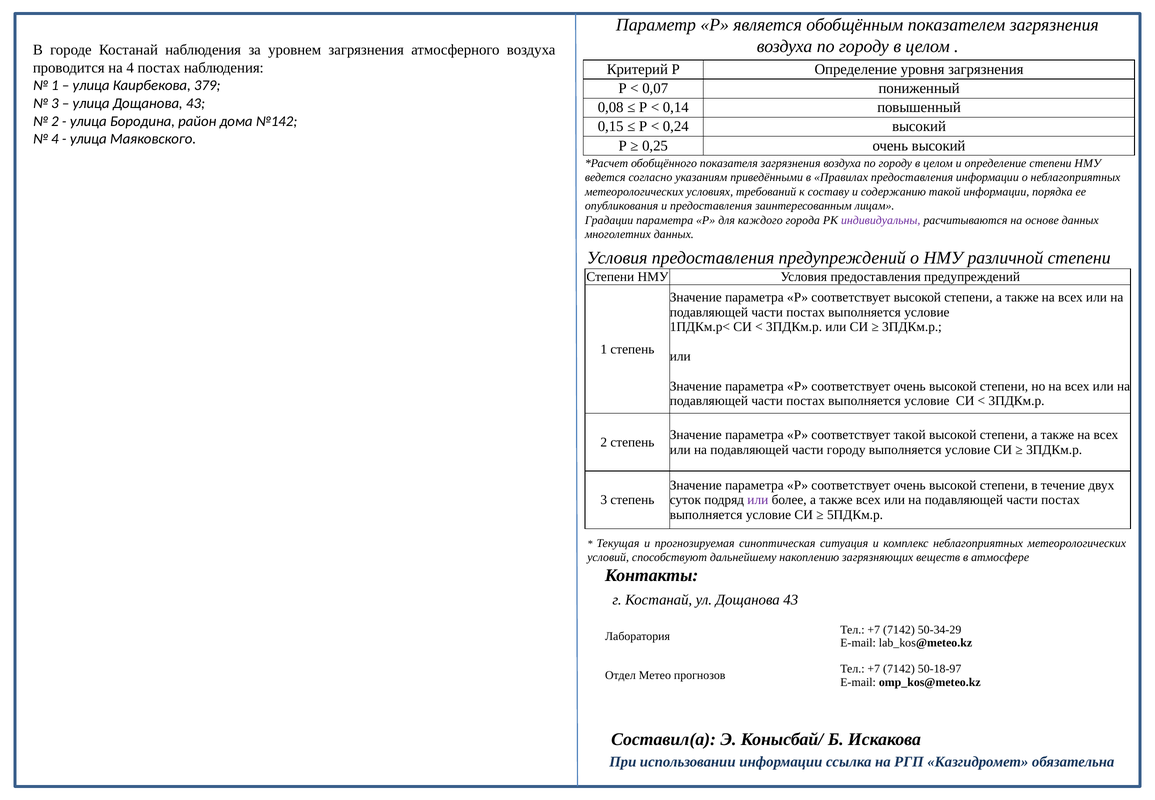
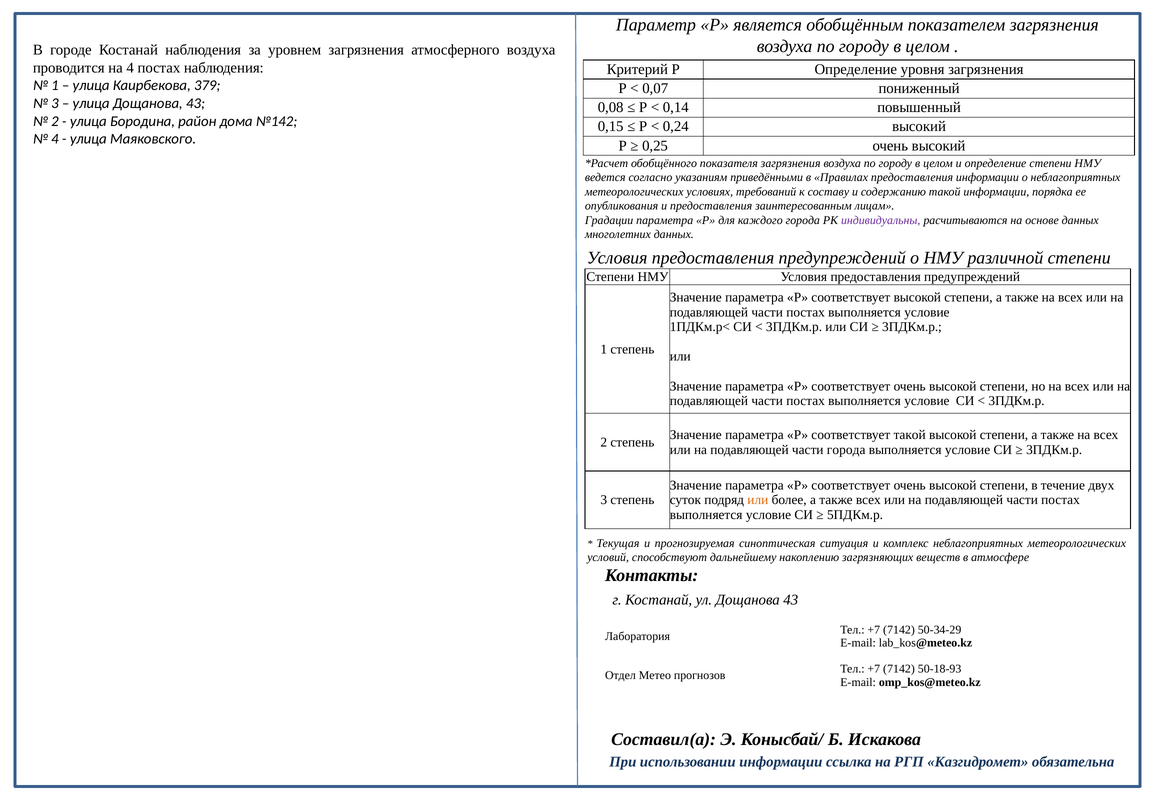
части городу: городу -> города
или at (758, 500) colour: purple -> orange
50-18-97: 50-18-97 -> 50-18-93
